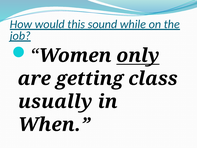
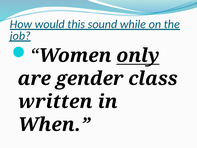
getting: getting -> gender
usually: usually -> written
